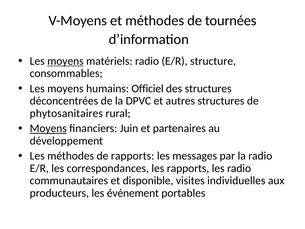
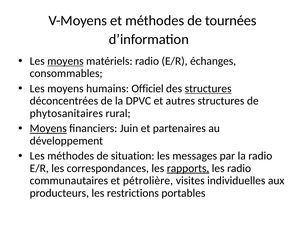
structure: structure -> échanges
structures at (208, 88) underline: none -> present
de rapports: rapports -> situation
rapports at (188, 168) underline: none -> present
disponible: disponible -> pétrolière
événement: événement -> restrictions
